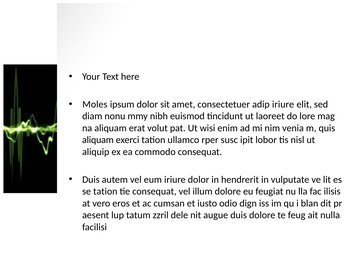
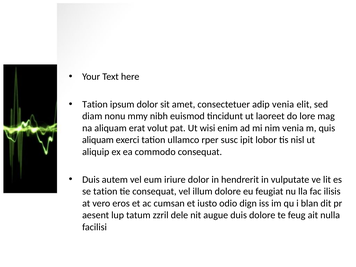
Moles at (95, 104): Moles -> Tation
adip iriure: iriure -> venia
